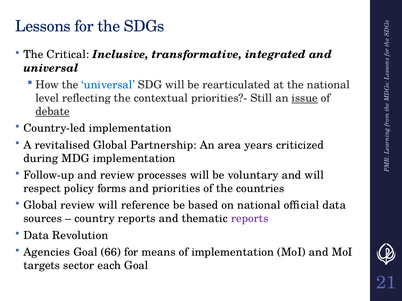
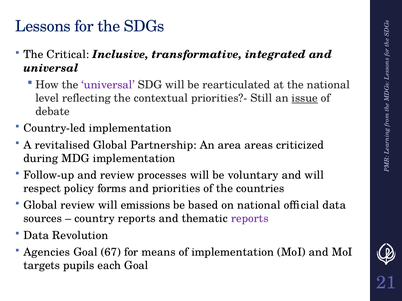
universal at (108, 85) colour: blue -> purple
debate underline: present -> none
years: years -> areas
reference: reference -> emissions
66: 66 -> 67
sector: sector -> pupils
